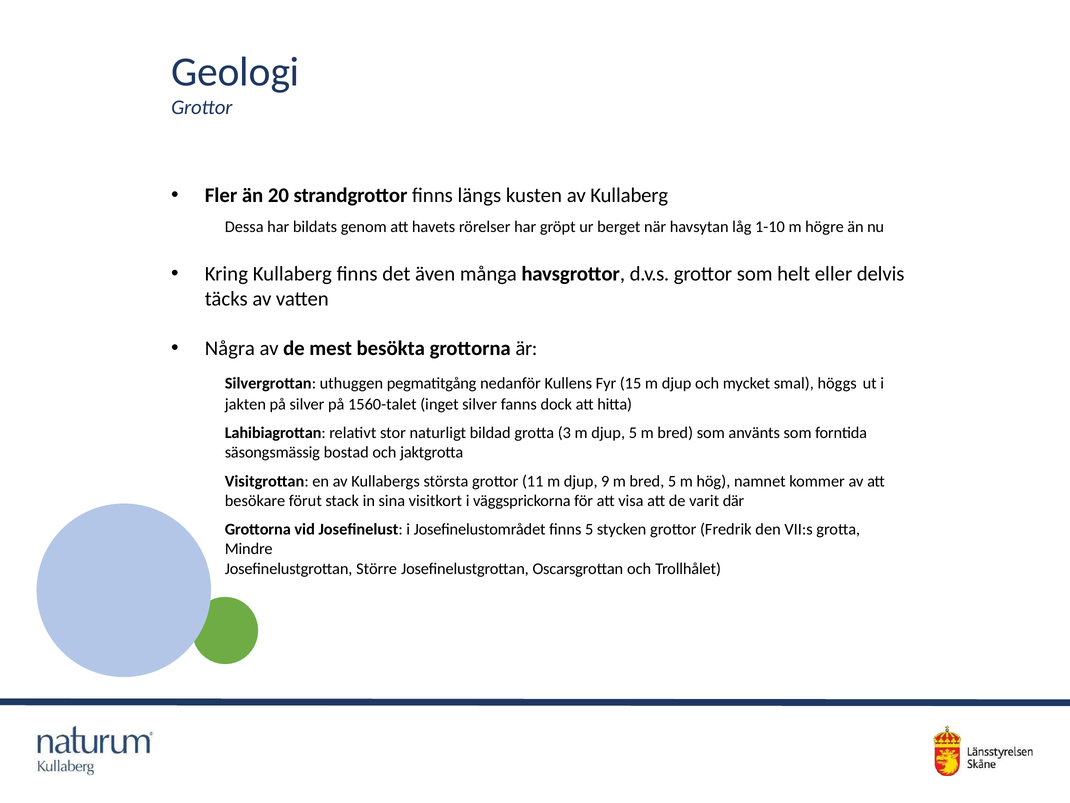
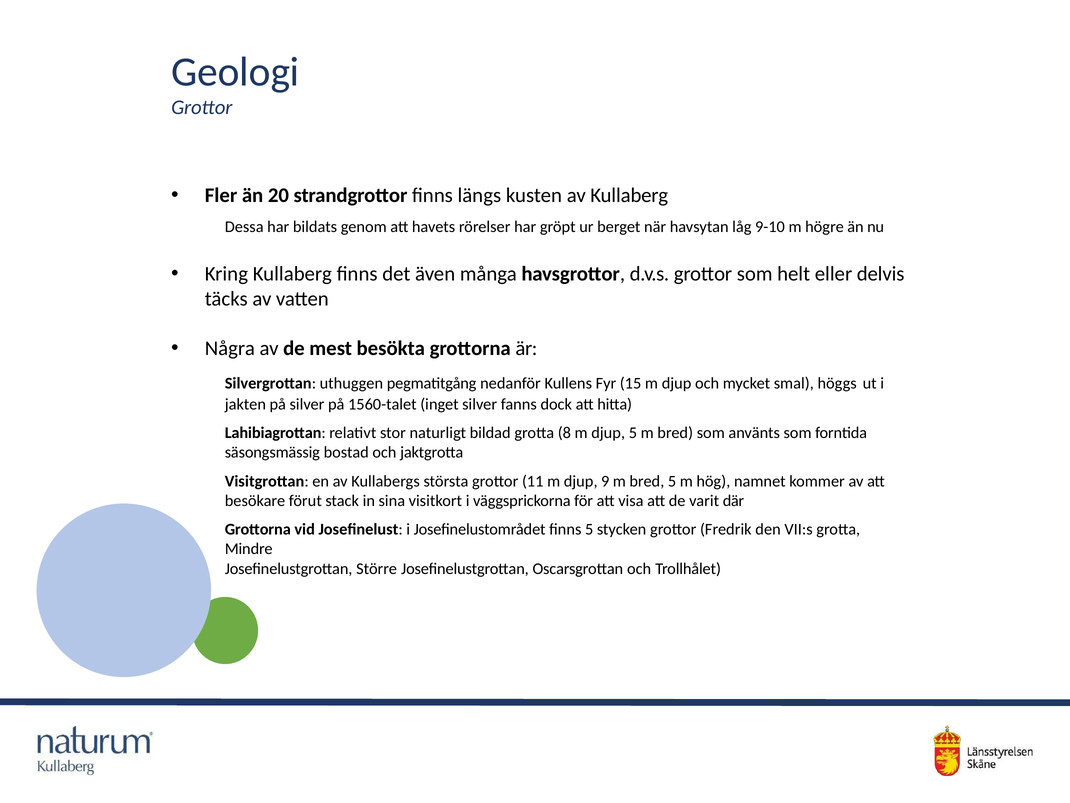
1-10: 1-10 -> 9-10
3: 3 -> 8
